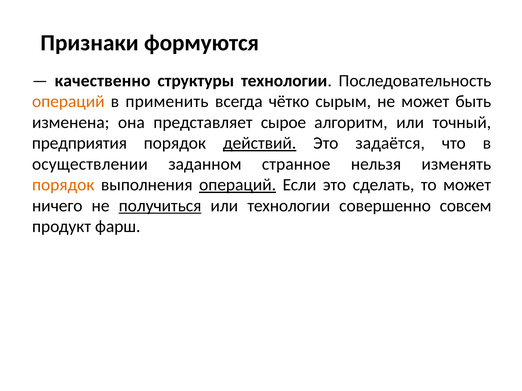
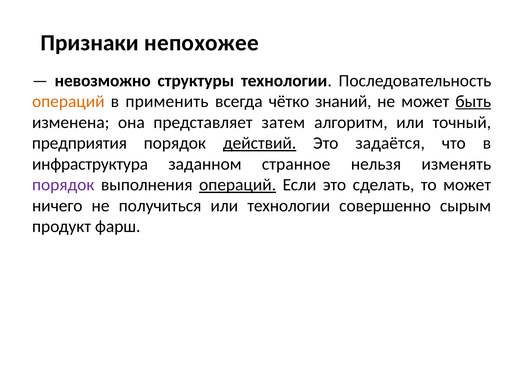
формуются: формуются -> непохожее
качественно: качественно -> невозможно
сырым: сырым -> знаний
быть underline: none -> present
сырое: сырое -> затем
осуществлении: осуществлении -> инфраструктура
порядок at (63, 185) colour: orange -> purple
получиться underline: present -> none
совсем: совсем -> сырым
